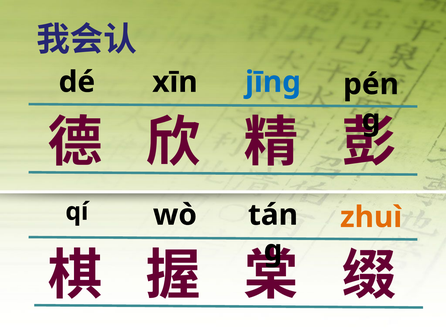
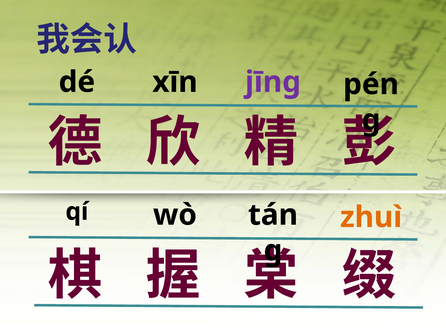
jīng colour: blue -> purple
